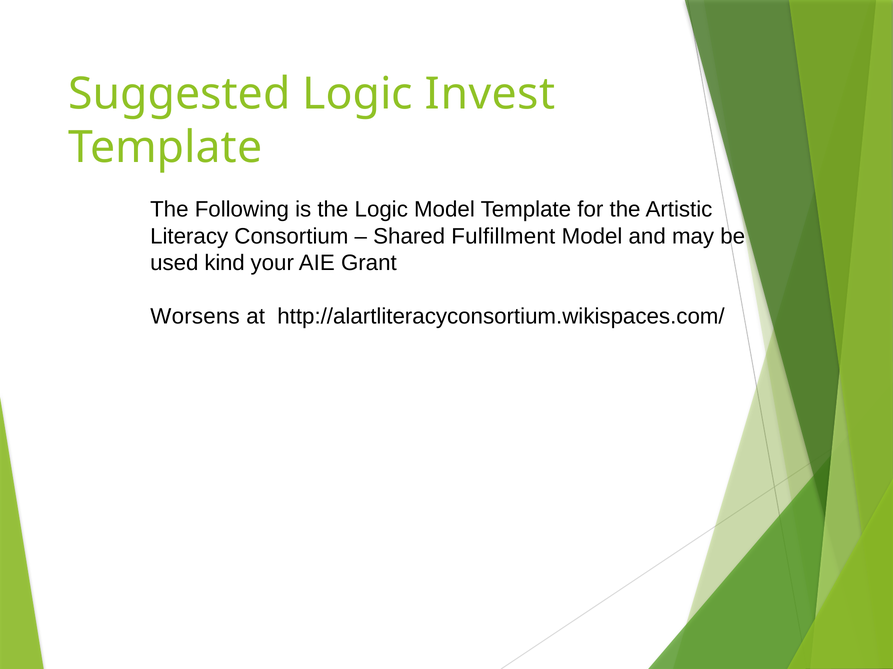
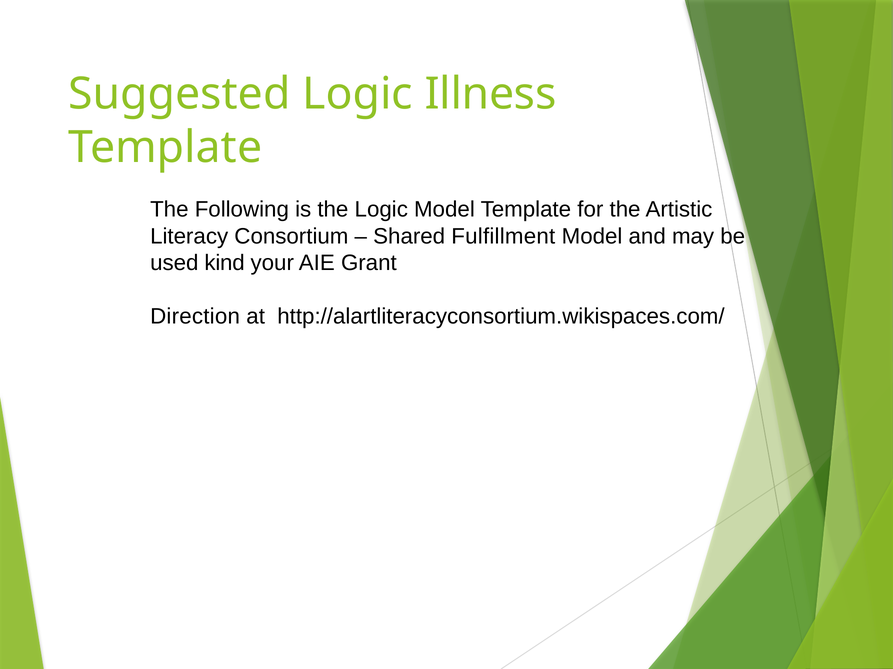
Invest: Invest -> Illness
Worsens: Worsens -> Direction
